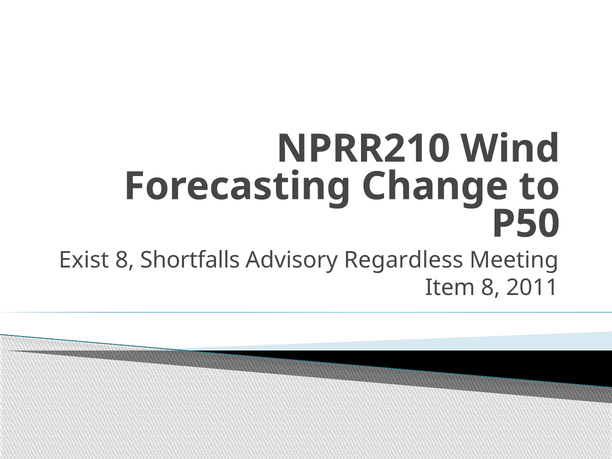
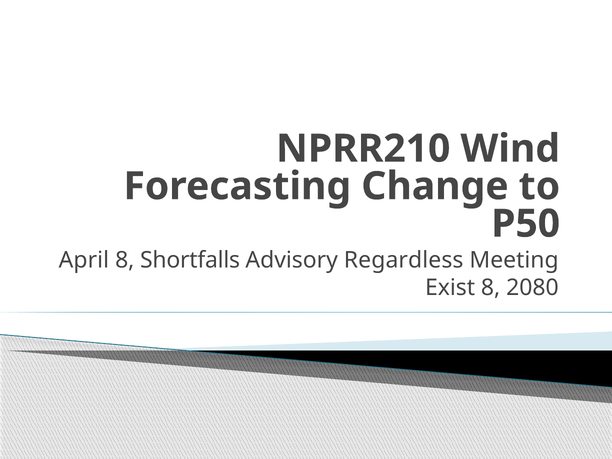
Exist: Exist -> April
Item: Item -> Exist
2011: 2011 -> 2080
